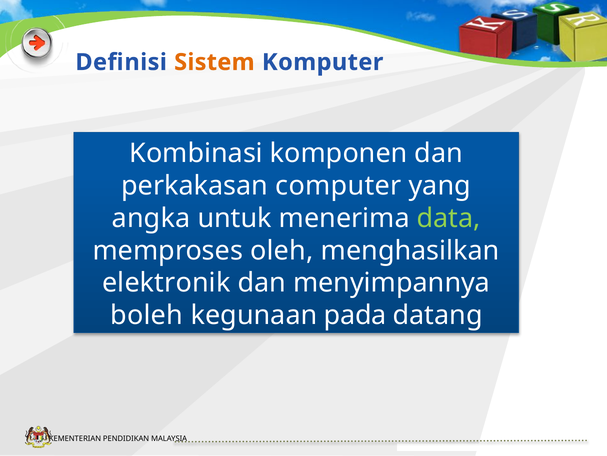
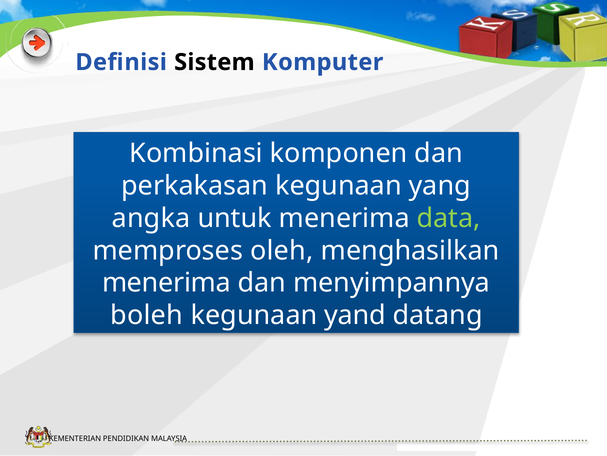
Sistem colour: orange -> black
perkakasan computer: computer -> kegunaan
elektronik at (166, 283): elektronik -> menerima
pada: pada -> yand
